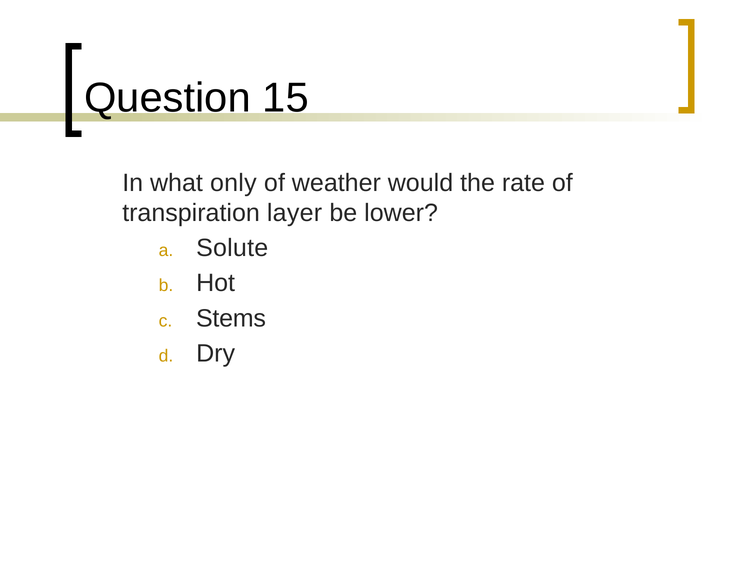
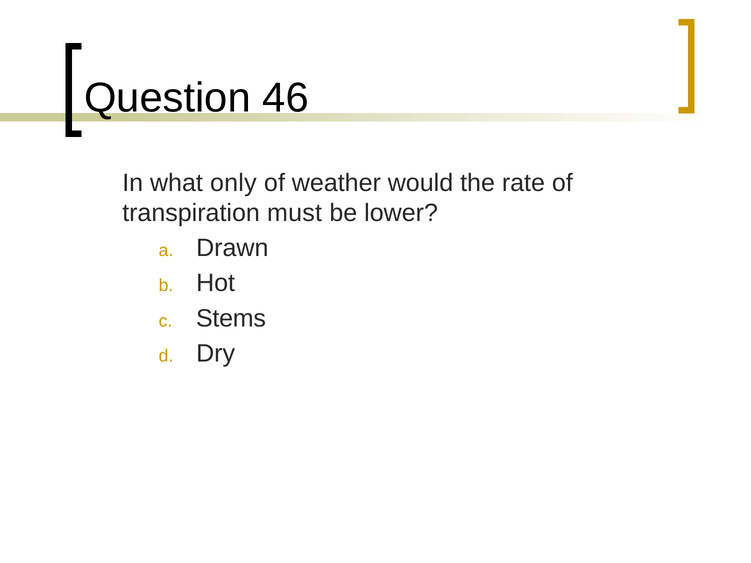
15: 15 -> 46
layer: layer -> must
Solute: Solute -> Drawn
